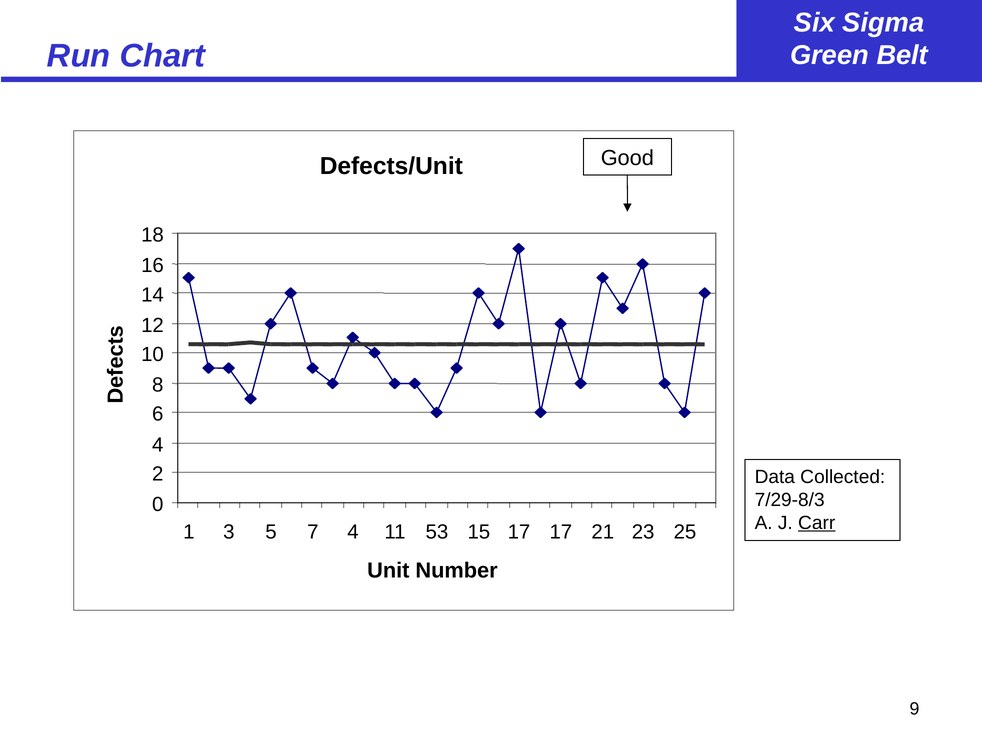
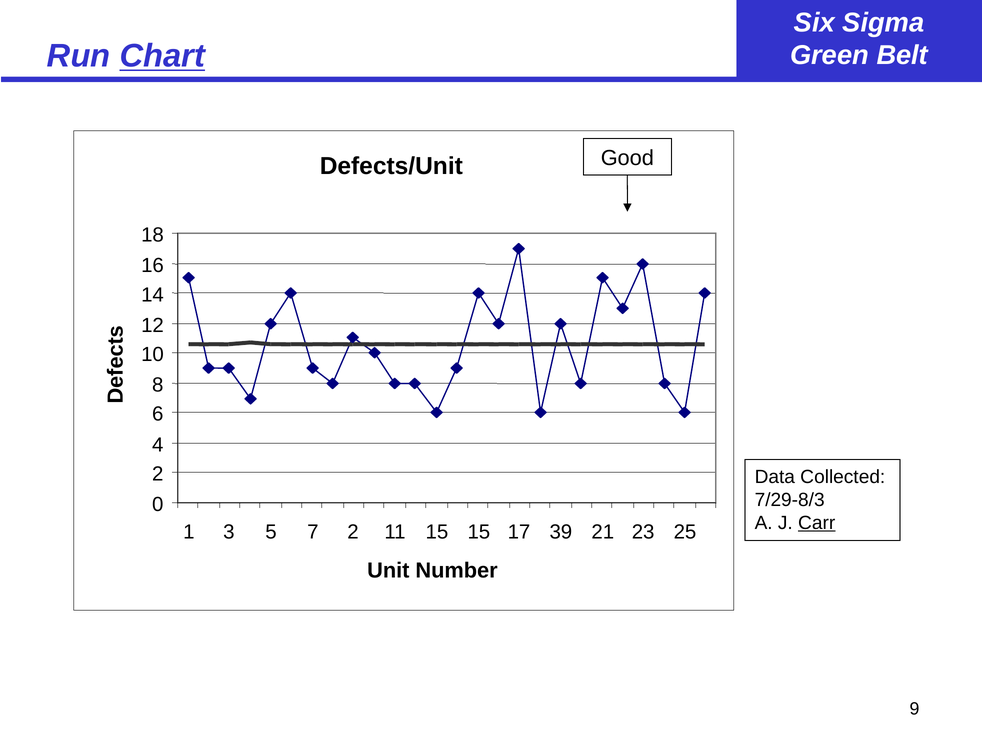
Chart underline: none -> present
7 4: 4 -> 2
11 53: 53 -> 15
17 17: 17 -> 39
